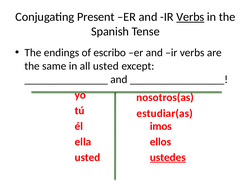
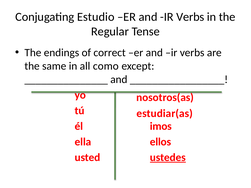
Present: Present -> Estudio
Verbs at (190, 17) underline: present -> none
Spanish: Spanish -> Regular
escribo: escribo -> correct
all usted: usted -> como
